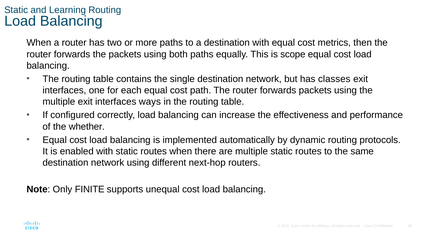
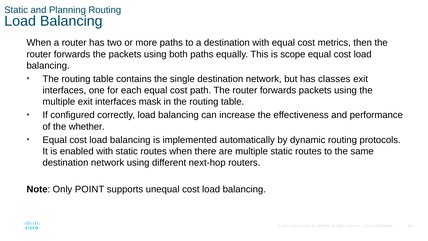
Learning: Learning -> Planning
ways: ways -> mask
FINITE: FINITE -> POINT
